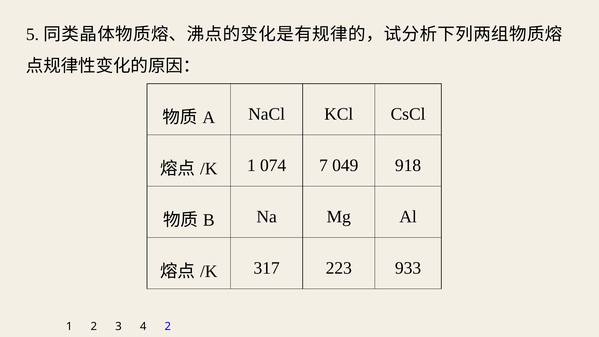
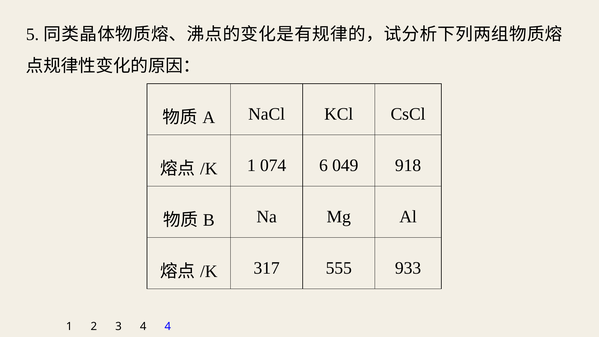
7: 7 -> 6
223: 223 -> 555
4 2: 2 -> 4
